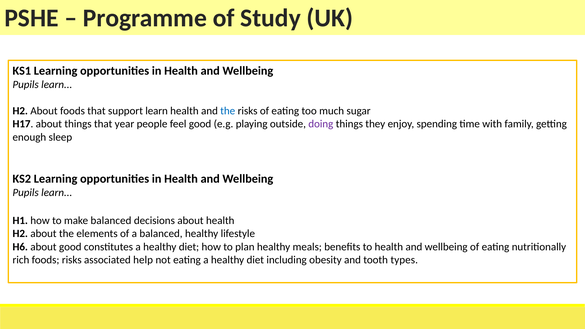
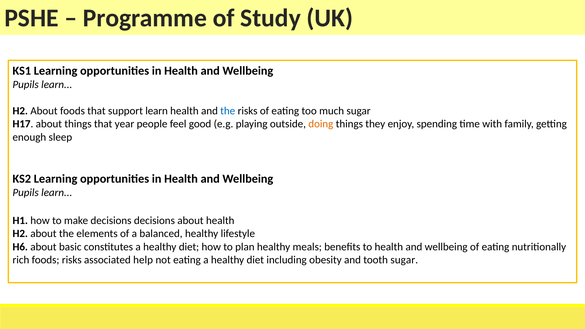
doing colour: purple -> orange
make balanced: balanced -> decisions
about good: good -> basic
tooth types: types -> sugar
